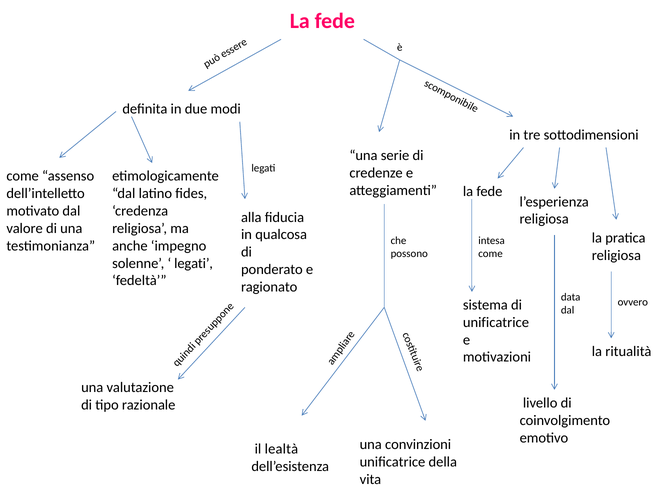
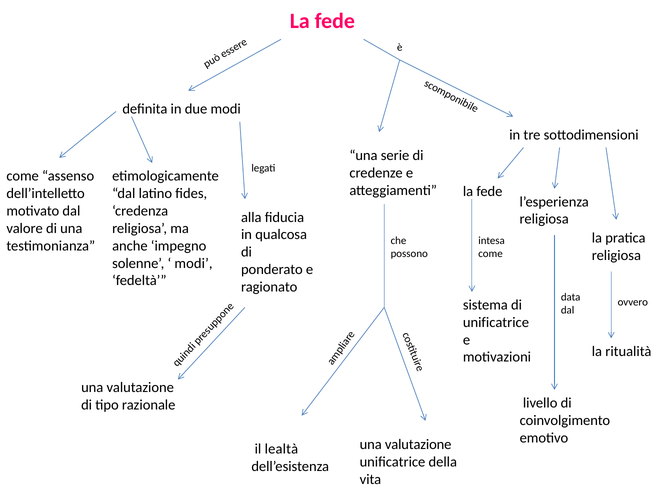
legati at (194, 263): legati -> modi
convinzioni at (418, 445): convinzioni -> valutazione
